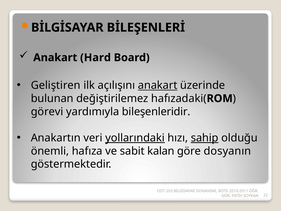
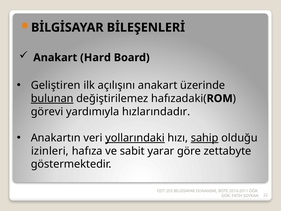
anakart at (158, 85) underline: present -> none
bulunan underline: none -> present
bileşenleridir: bileşenleridir -> hızlarındadır
önemli: önemli -> izinleri
kalan: kalan -> yarar
dosyanın: dosyanın -> zettabyte
